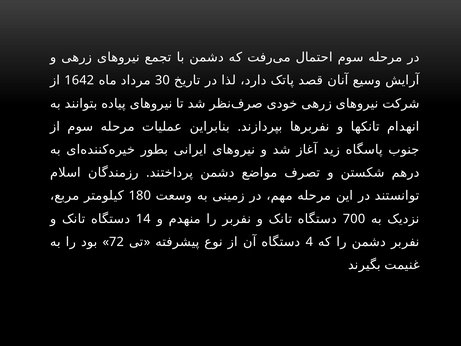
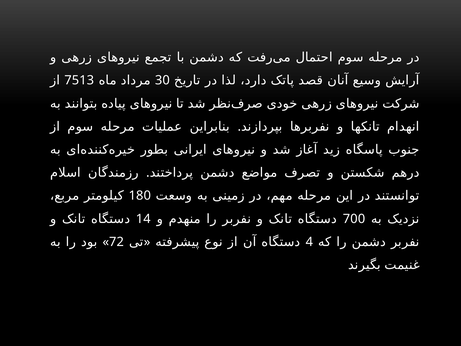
1642: 1642 -> 7513
